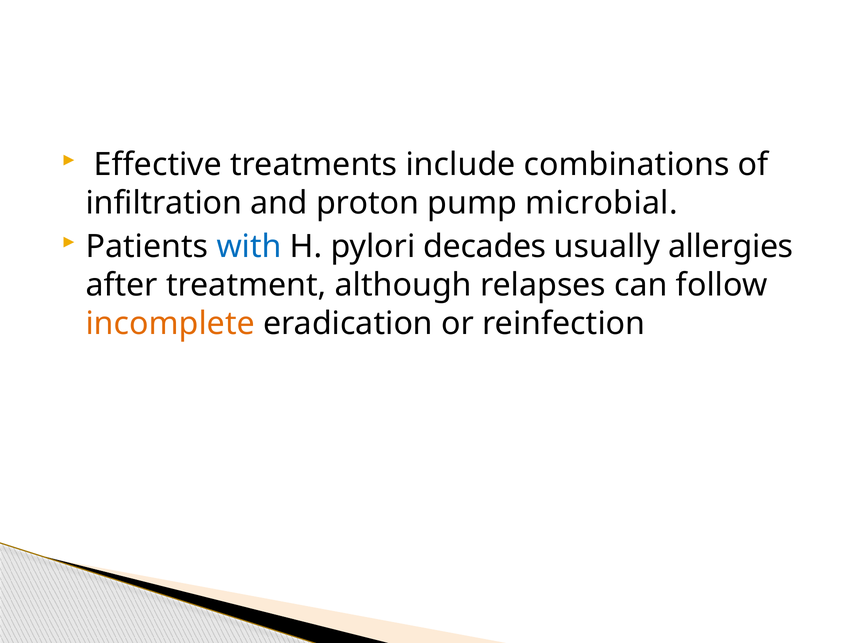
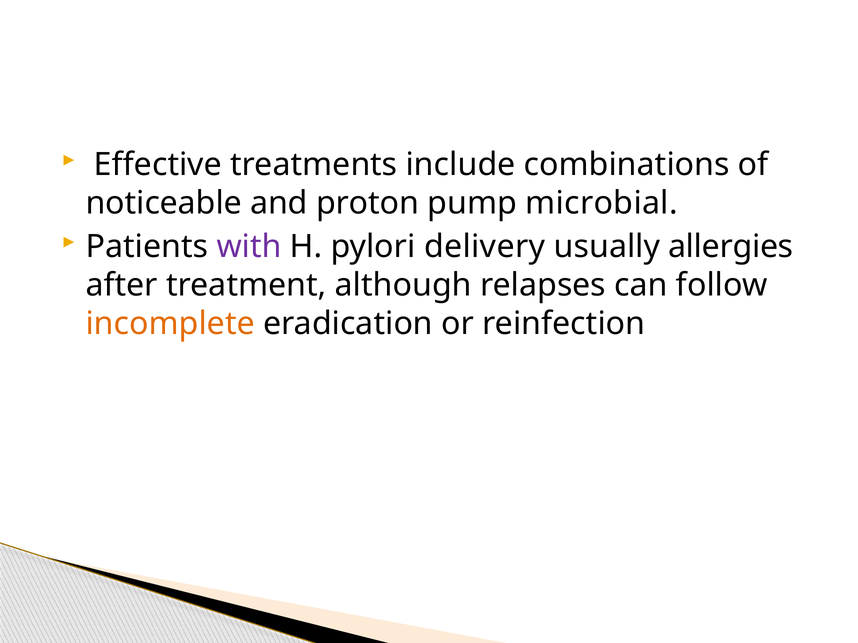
infiltration: infiltration -> noticeable
with colour: blue -> purple
decades: decades -> delivery
